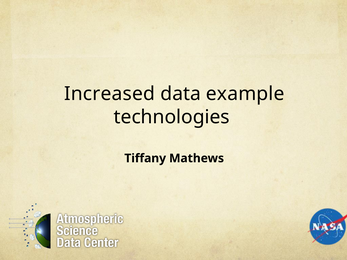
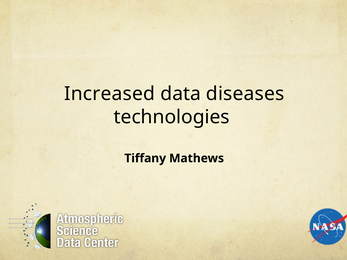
example: example -> diseases
